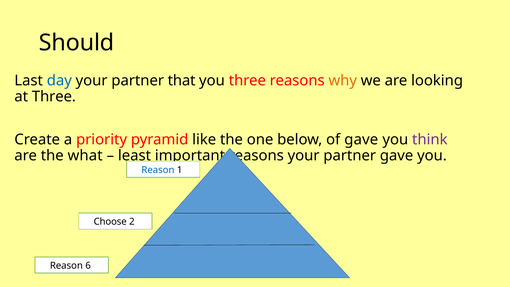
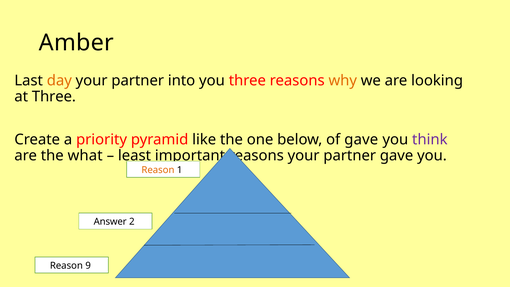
Should: Should -> Amber
day colour: blue -> orange
that: that -> into
Reason at (158, 170) colour: blue -> orange
Choose: Choose -> Answer
6: 6 -> 9
